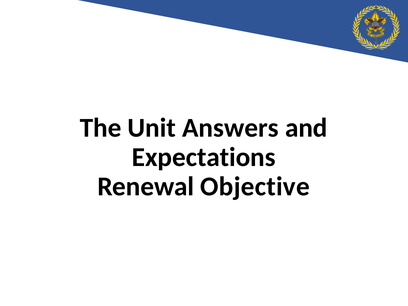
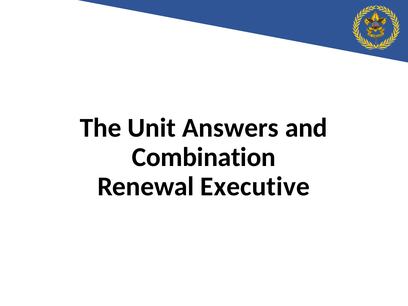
Expectations: Expectations -> Combination
Objective: Objective -> Executive
